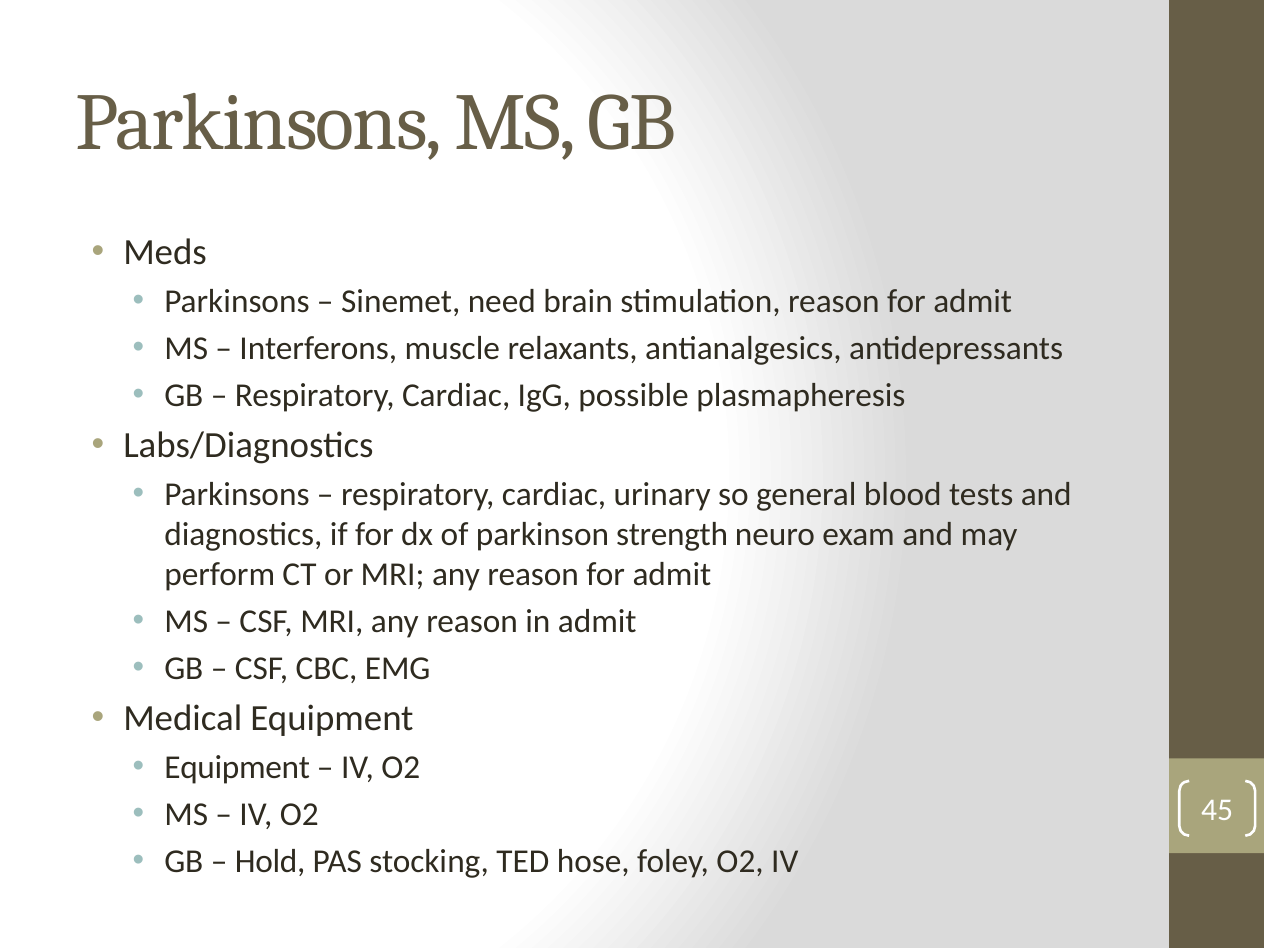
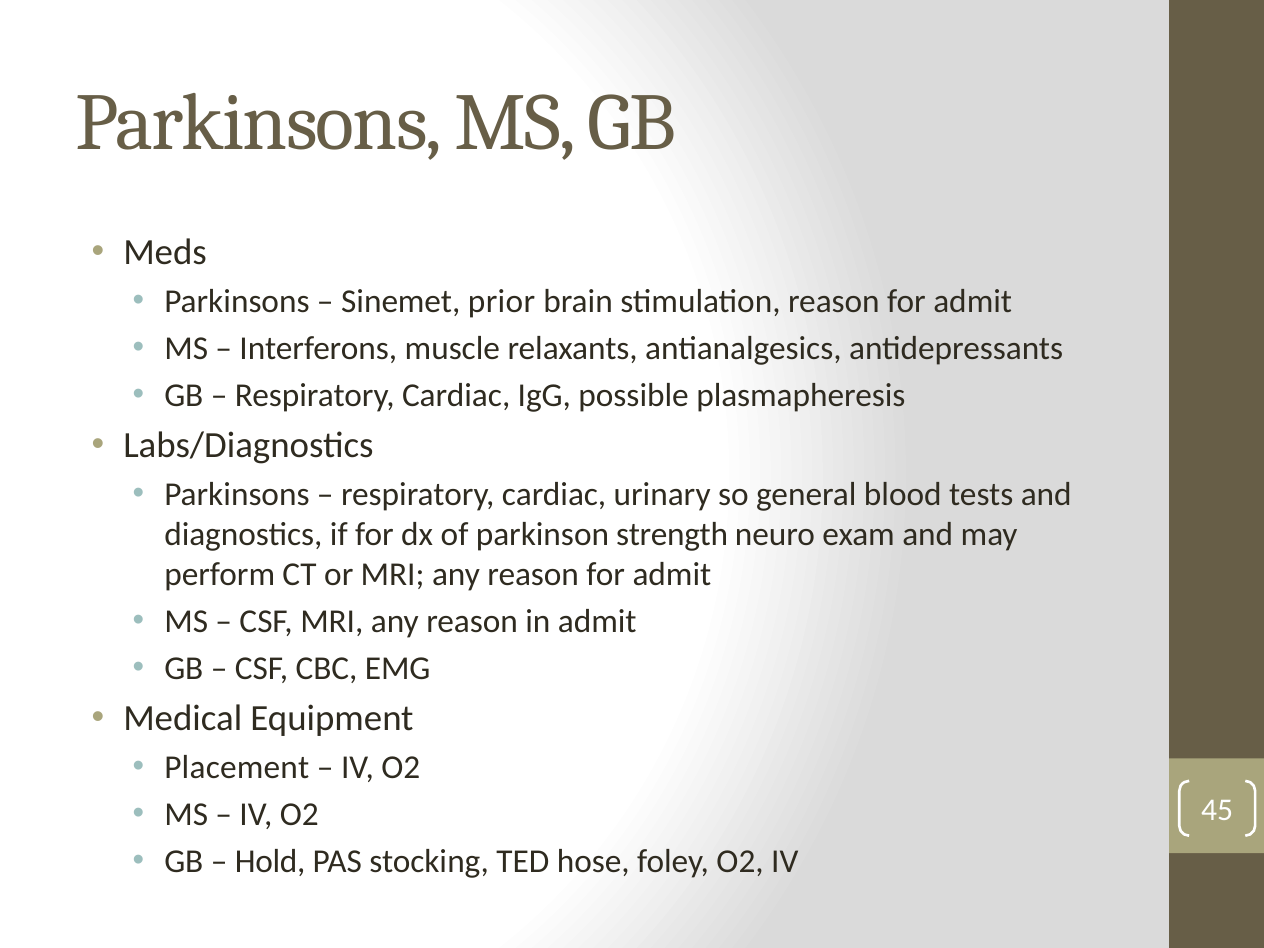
need: need -> prior
Equipment at (237, 767): Equipment -> Placement
